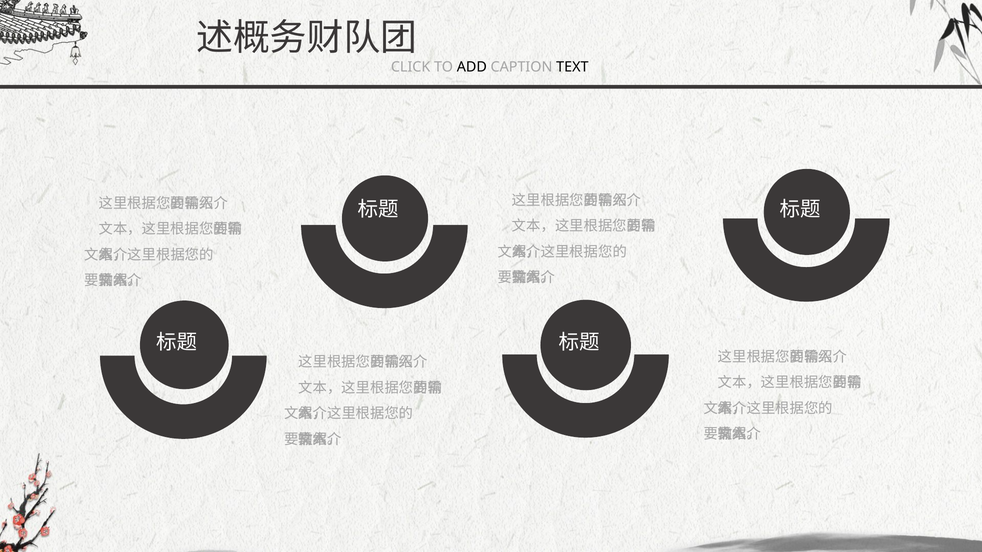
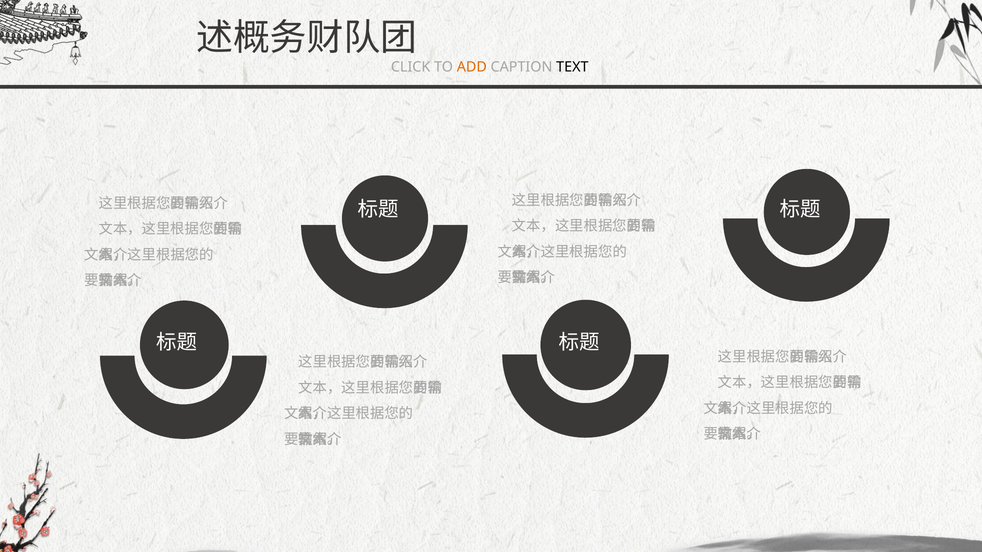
ADD colour: black -> orange
